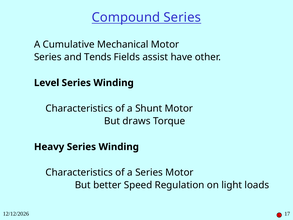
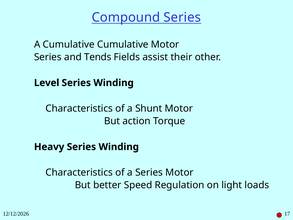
Cumulative Mechanical: Mechanical -> Cumulative
have: have -> their
draws: draws -> action
